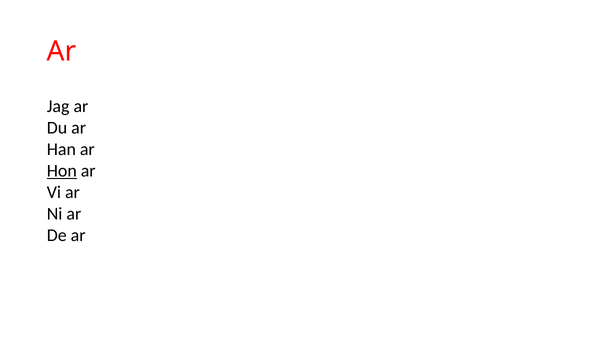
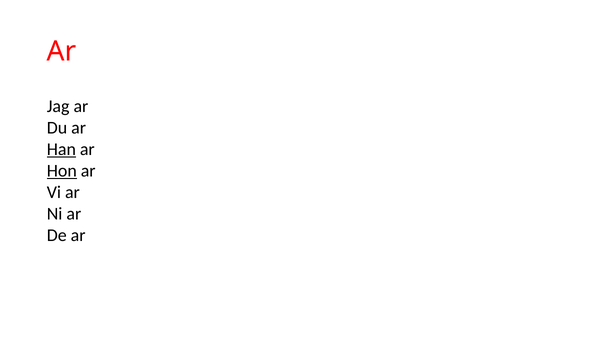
Han underline: none -> present
